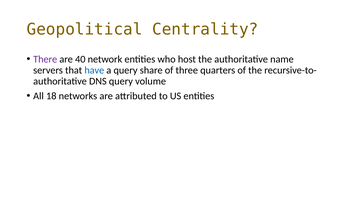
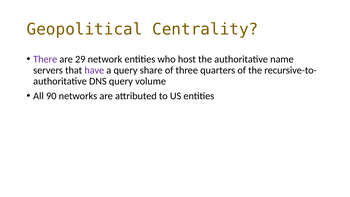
40: 40 -> 29
have colour: blue -> purple
18: 18 -> 90
